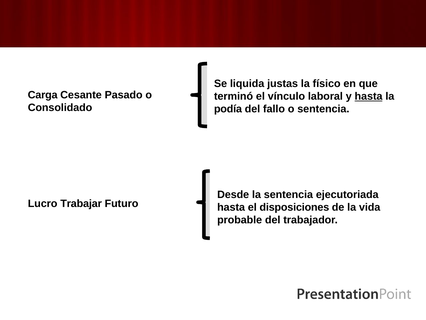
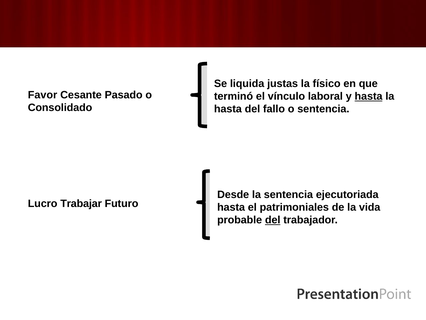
Carga: Carga -> Favor
podía at (228, 109): podía -> hasta
disposiciones: disposiciones -> patrimoniales
del at (273, 220) underline: none -> present
